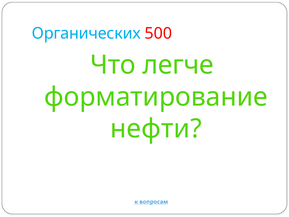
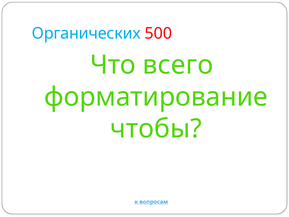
легче: легче -> всего
нефти: нефти -> чтобы
